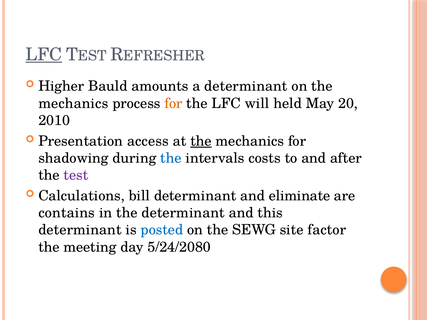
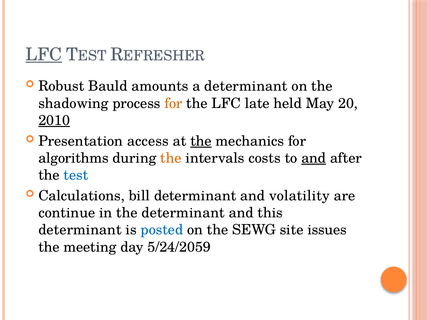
Higher: Higher -> Robust
mechanics at (73, 103): mechanics -> shadowing
will: will -> late
2010 underline: none -> present
shadowing: shadowing -> algorithms
the at (171, 158) colour: blue -> orange
and at (314, 158) underline: none -> present
test colour: purple -> blue
eliminate: eliminate -> volatility
contains: contains -> continue
factor: factor -> issues
5/24/2080: 5/24/2080 -> 5/24/2059
